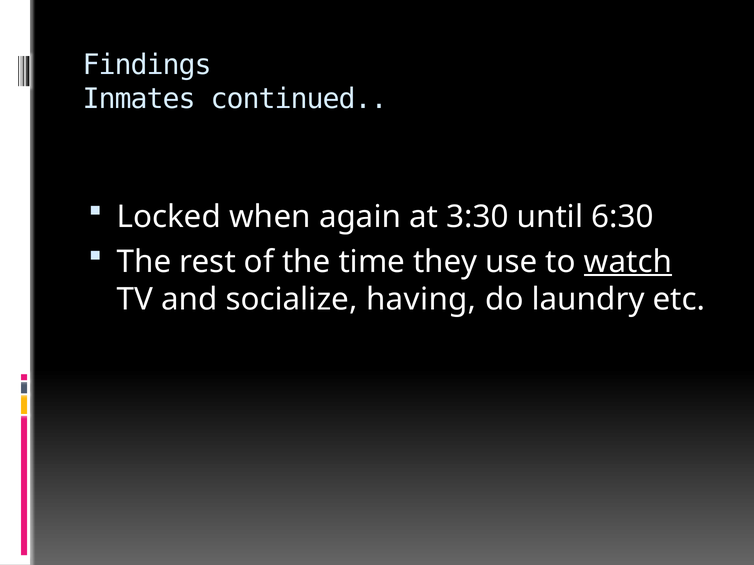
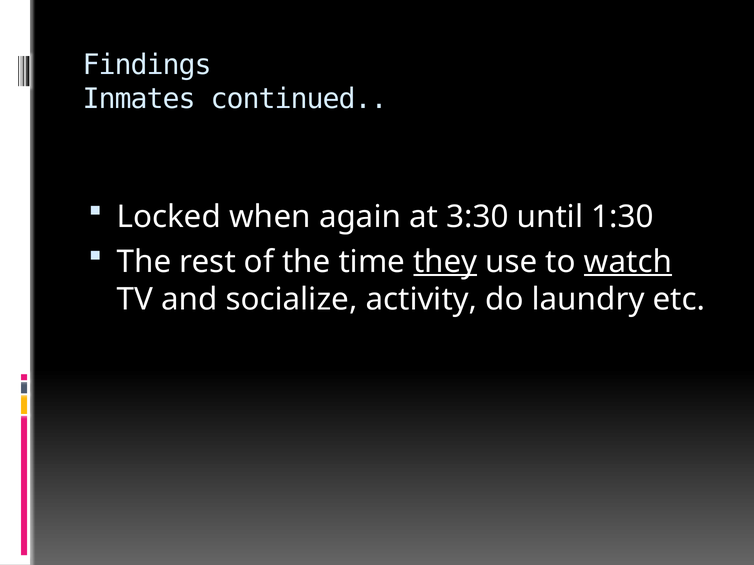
6:30: 6:30 -> 1:30
they underline: none -> present
having: having -> activity
